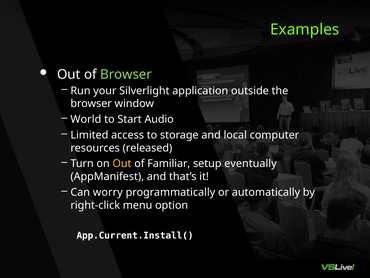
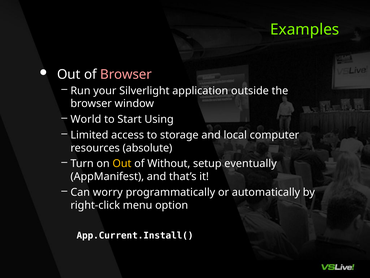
Browser at (126, 74) colour: light green -> pink
Audio: Audio -> Using
released: released -> absolute
Familiar: Familiar -> Without
